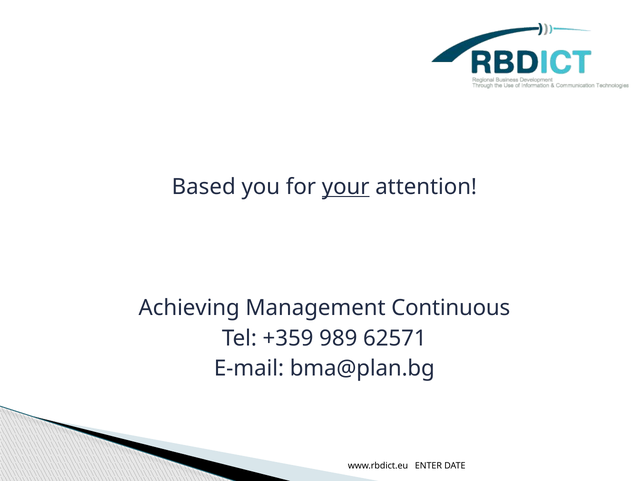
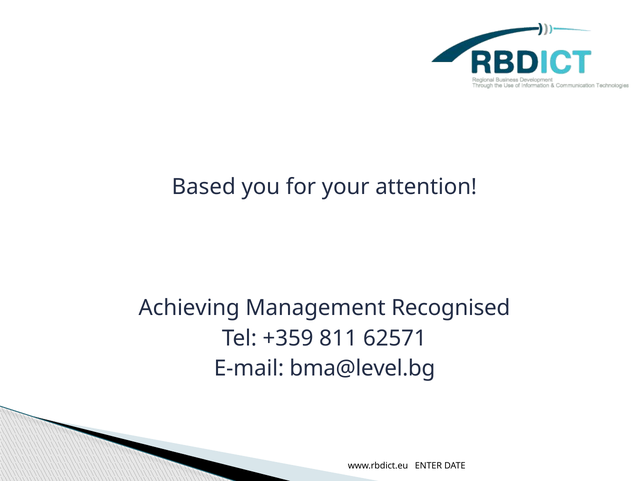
your underline: present -> none
Continuous: Continuous -> Recognised
989: 989 -> 811
bma@plan.bg: bma@plan.bg -> bma@level.bg
